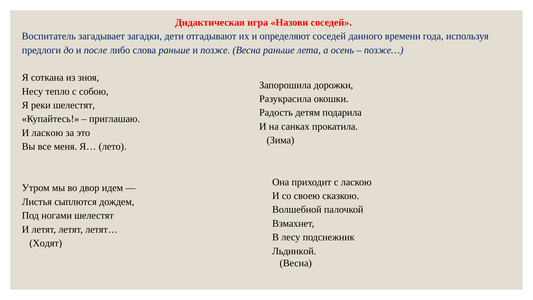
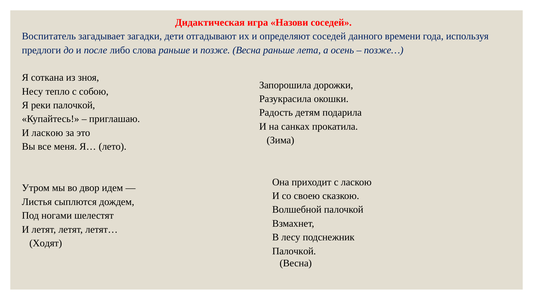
реки шелестят: шелестят -> палочкой
Льдинкой at (294, 251): Льдинкой -> Палочкой
